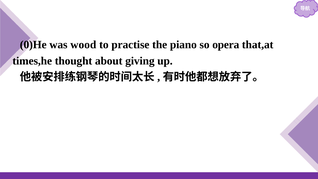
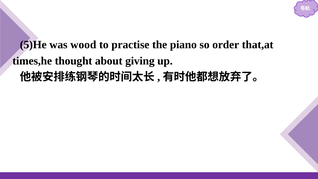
0)He: 0)He -> 5)He
opera: opera -> order
